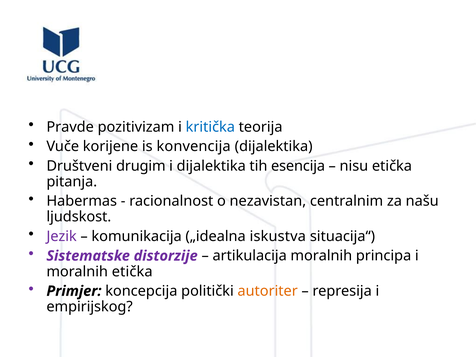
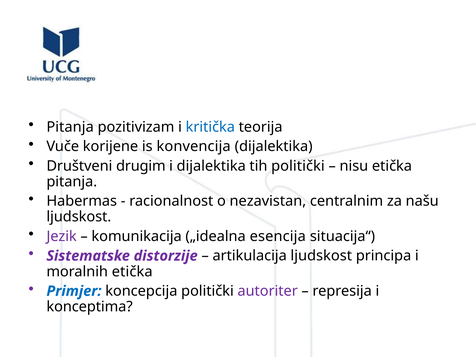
Pravde at (70, 127): Pravde -> Pitanja
tih esencija: esencija -> politički
iskustva: iskustva -> esencija
artikulacija moralnih: moralnih -> ljudskost
Primjer colour: black -> blue
autoriter colour: orange -> purple
empirijskog: empirijskog -> konceptima
